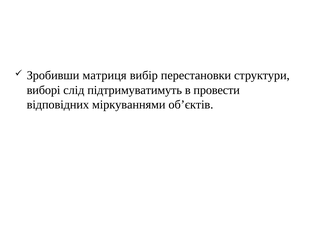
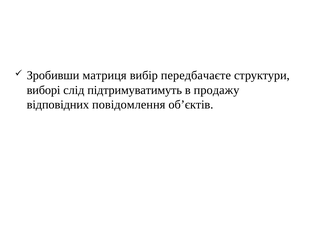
перестановки: перестановки -> передбачаєте
провести: провести -> продажу
міркуваннями: міркуваннями -> повідомлення
